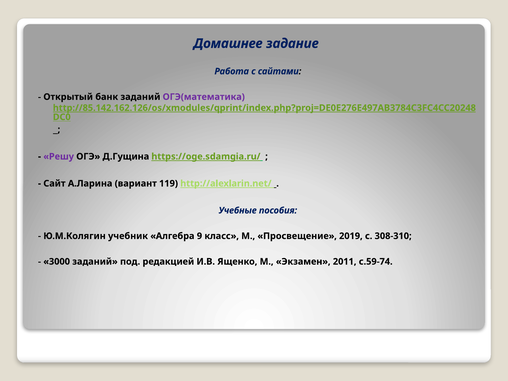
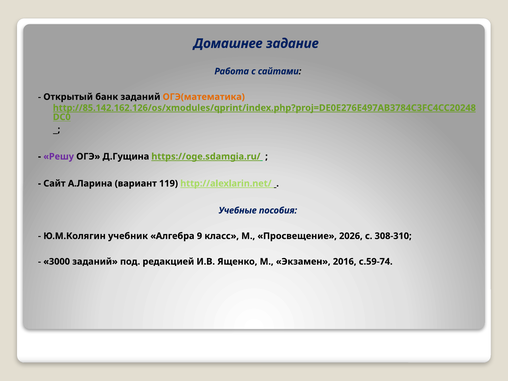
ОГЭ(математика colour: purple -> orange
2019: 2019 -> 2026
2011: 2011 -> 2016
